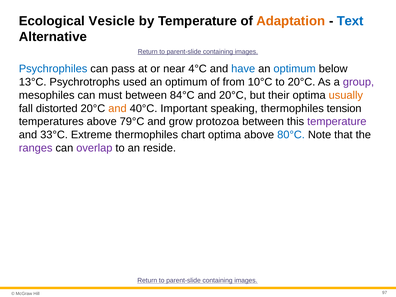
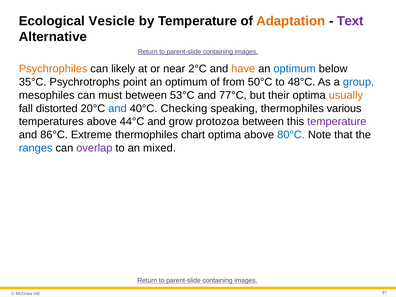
Text colour: blue -> purple
Psychrophiles colour: blue -> orange
pass: pass -> likely
4°C: 4°C -> 2°C
have colour: blue -> orange
13°C: 13°C -> 35°C
used: used -> point
10°C: 10°C -> 50°C
to 20°C: 20°C -> 48°C
group colour: purple -> blue
84°C: 84°C -> 53°C
and 20°C: 20°C -> 77°C
and at (117, 108) colour: orange -> blue
Important: Important -> Checking
tension: tension -> various
79°C: 79°C -> 44°C
33°C: 33°C -> 86°C
ranges colour: purple -> blue
reside: reside -> mixed
